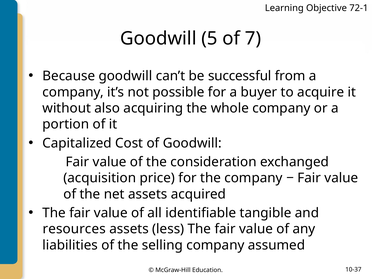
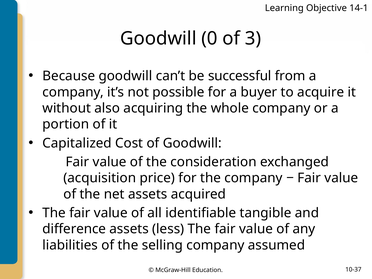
72-1: 72-1 -> 14-1
5: 5 -> 0
7: 7 -> 3
resources: resources -> difference
